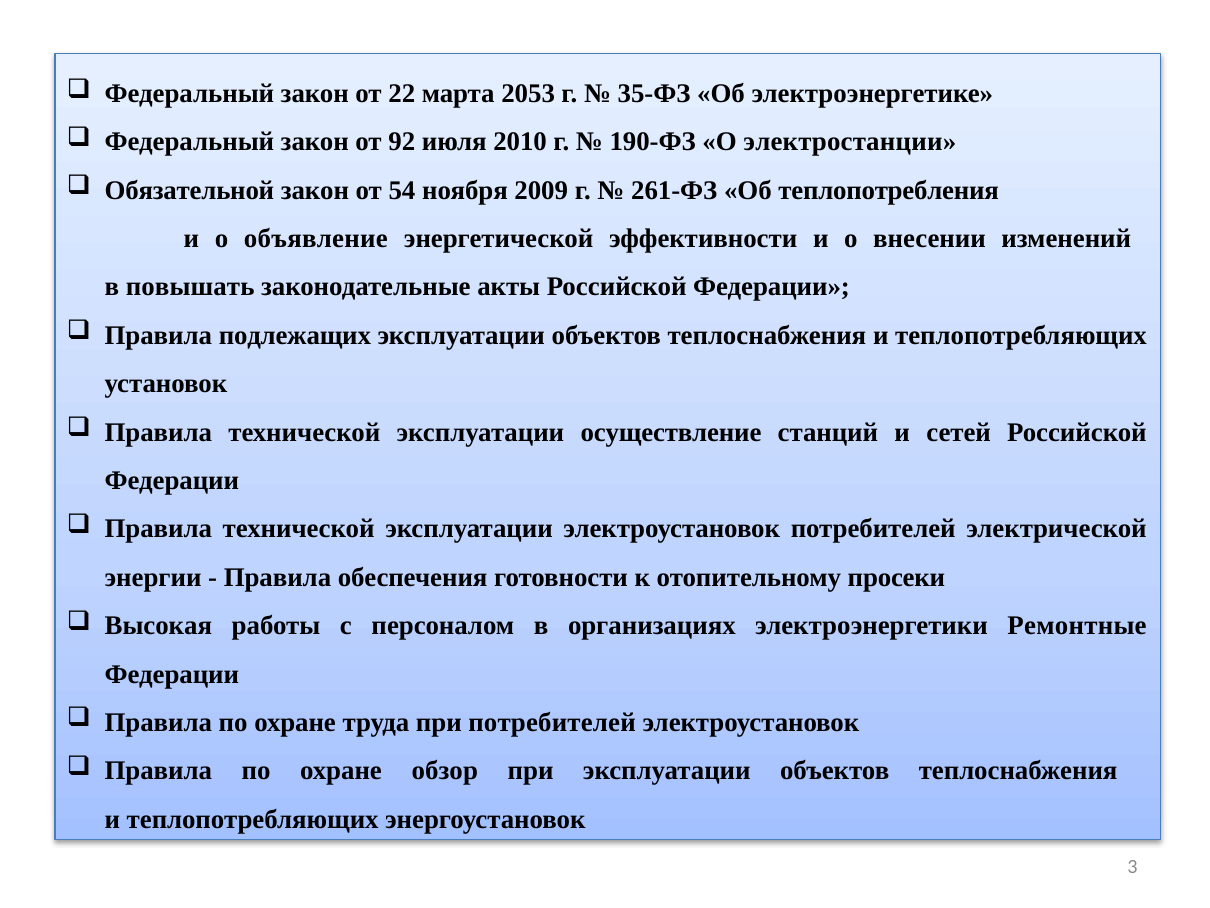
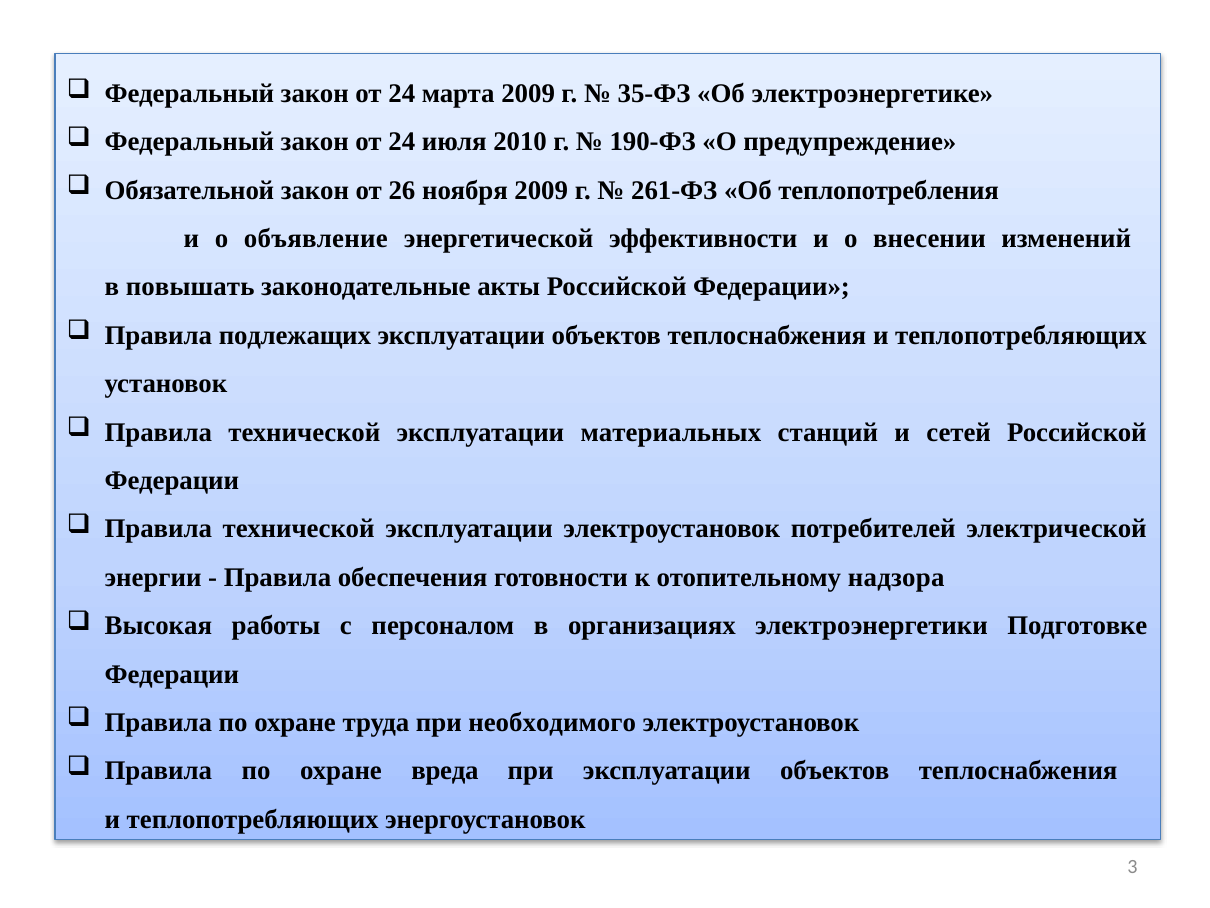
22 at (402, 94): 22 -> 24
марта 2053: 2053 -> 2009
92 at (402, 142): 92 -> 24
электростанции: электростанции -> предупреждение
54: 54 -> 26
осуществление: осуществление -> материальных
просеки: просеки -> надзора
Ремонтные: Ремонтные -> Подготовке
при потребителей: потребителей -> необходимого
обзор: обзор -> вреда
